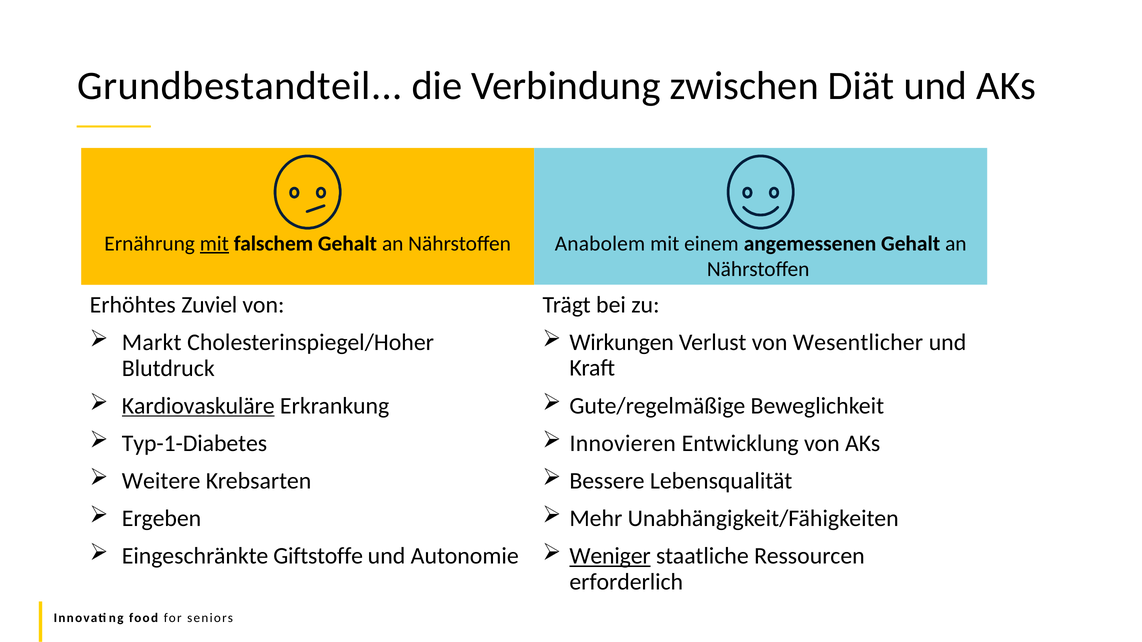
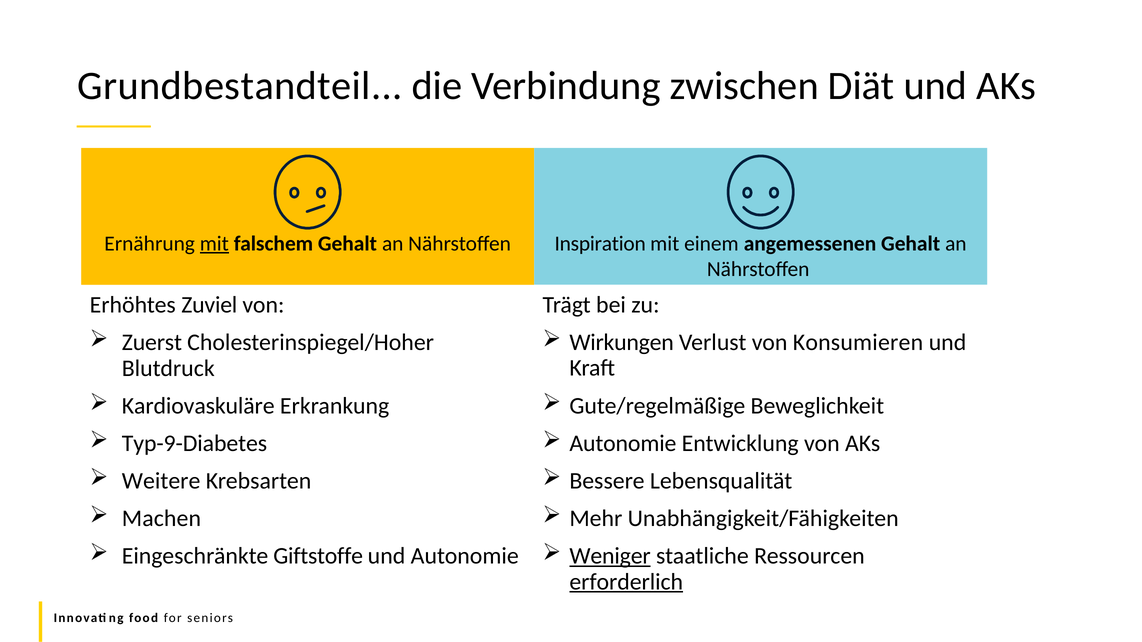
Anabolem: Anabolem -> Inspiration
Wesentlicher: Wesentlicher -> Konsumieren
Markt: Markt -> Zuerst
Kardiovaskuläre underline: present -> none
Typ-1-Diabetes: Typ-1-Diabetes -> Typ-9-Diabetes
Innovieren at (623, 444): Innovieren -> Autonomie
Ergeben: Ergeben -> Machen
erforderlich underline: none -> present
